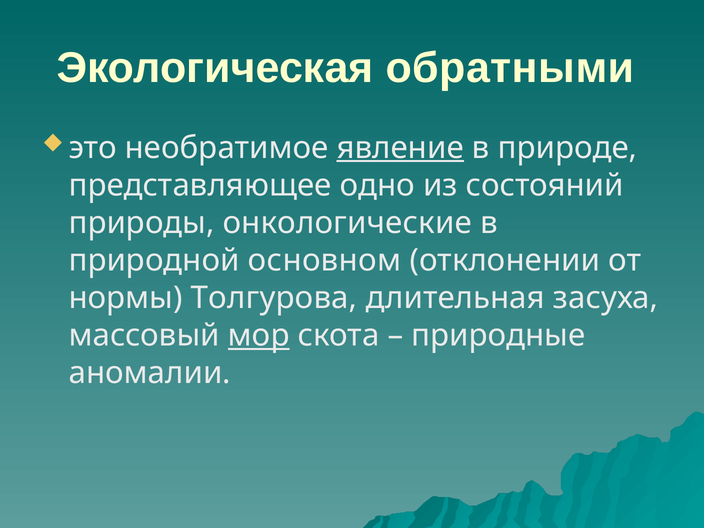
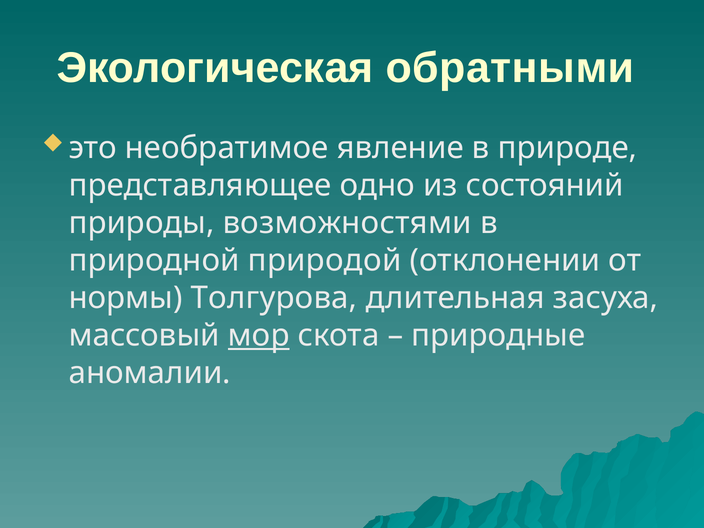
явление underline: present -> none
онкологические: онкологические -> возможностями
основном: основном -> природой
